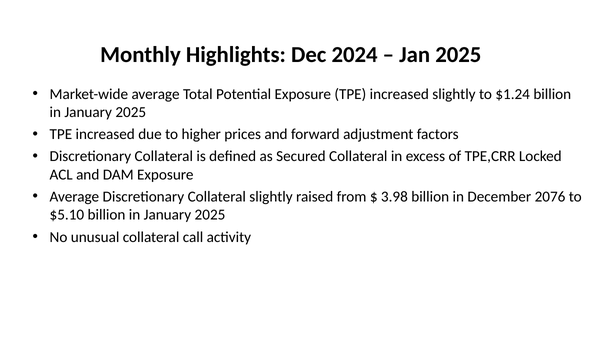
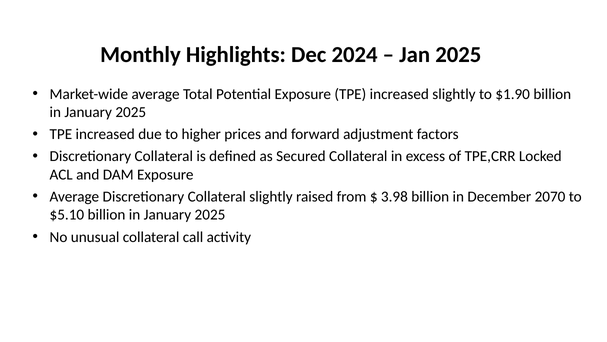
$1.24: $1.24 -> $1.90
2076: 2076 -> 2070
